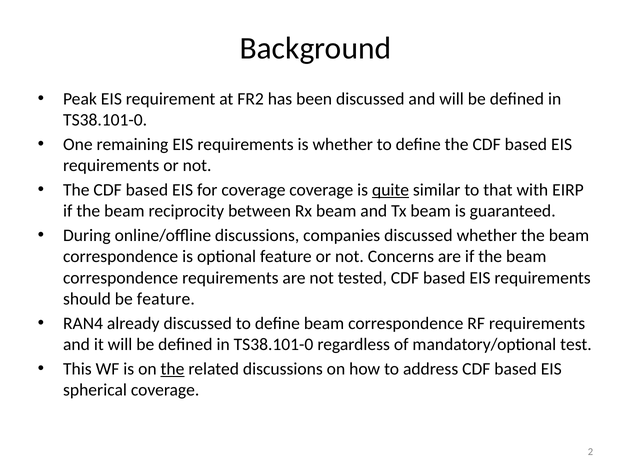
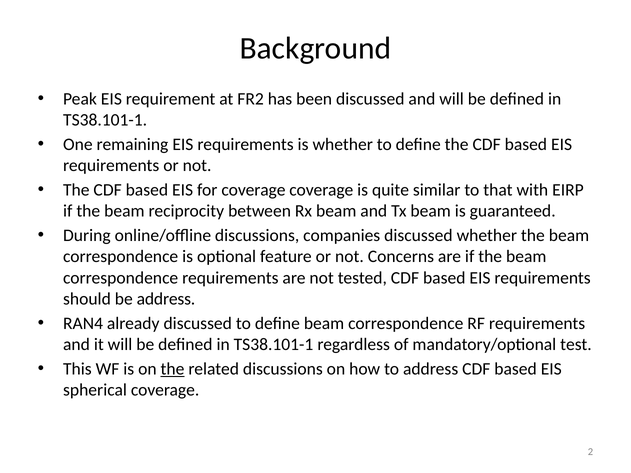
TS38.101-0 at (105, 120): TS38.101-0 -> TS38.101-1
quite underline: present -> none
be feature: feature -> address
TS38.101-0 at (273, 345): TS38.101-0 -> TS38.101-1
